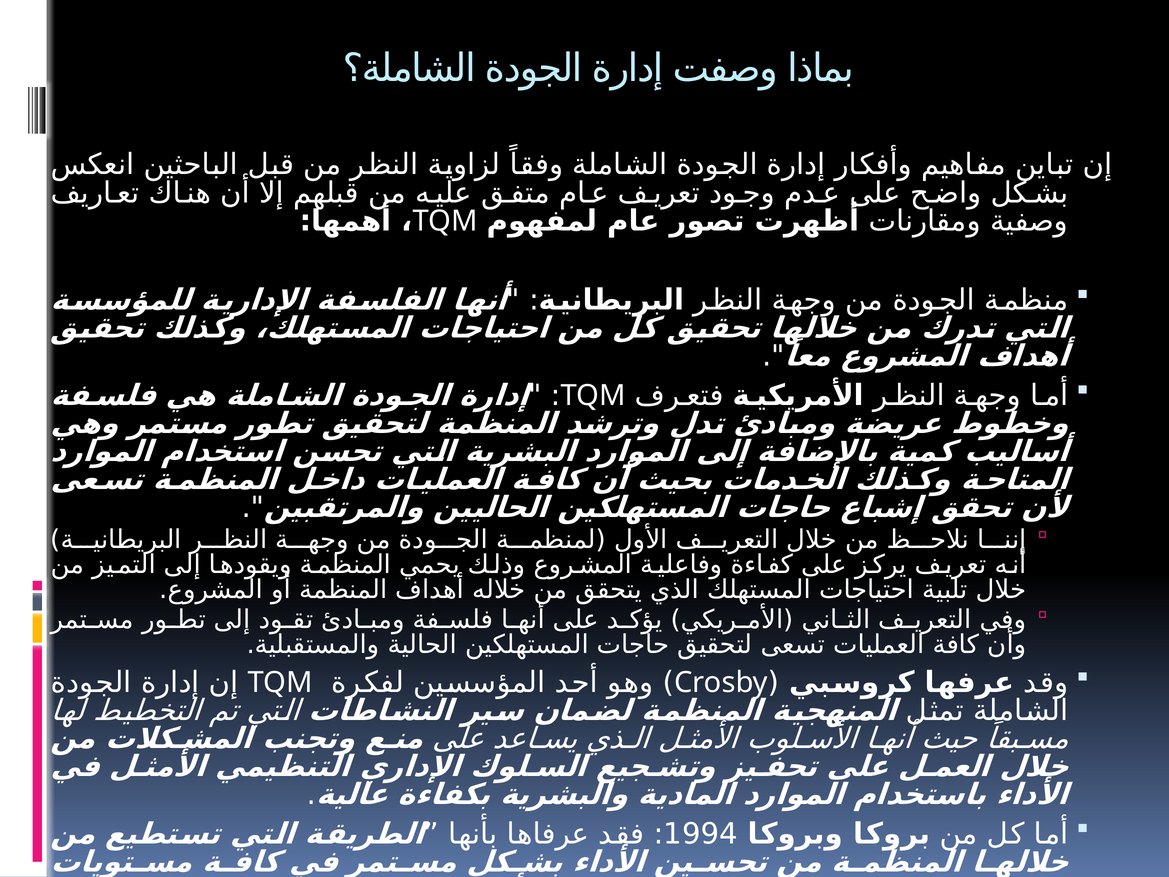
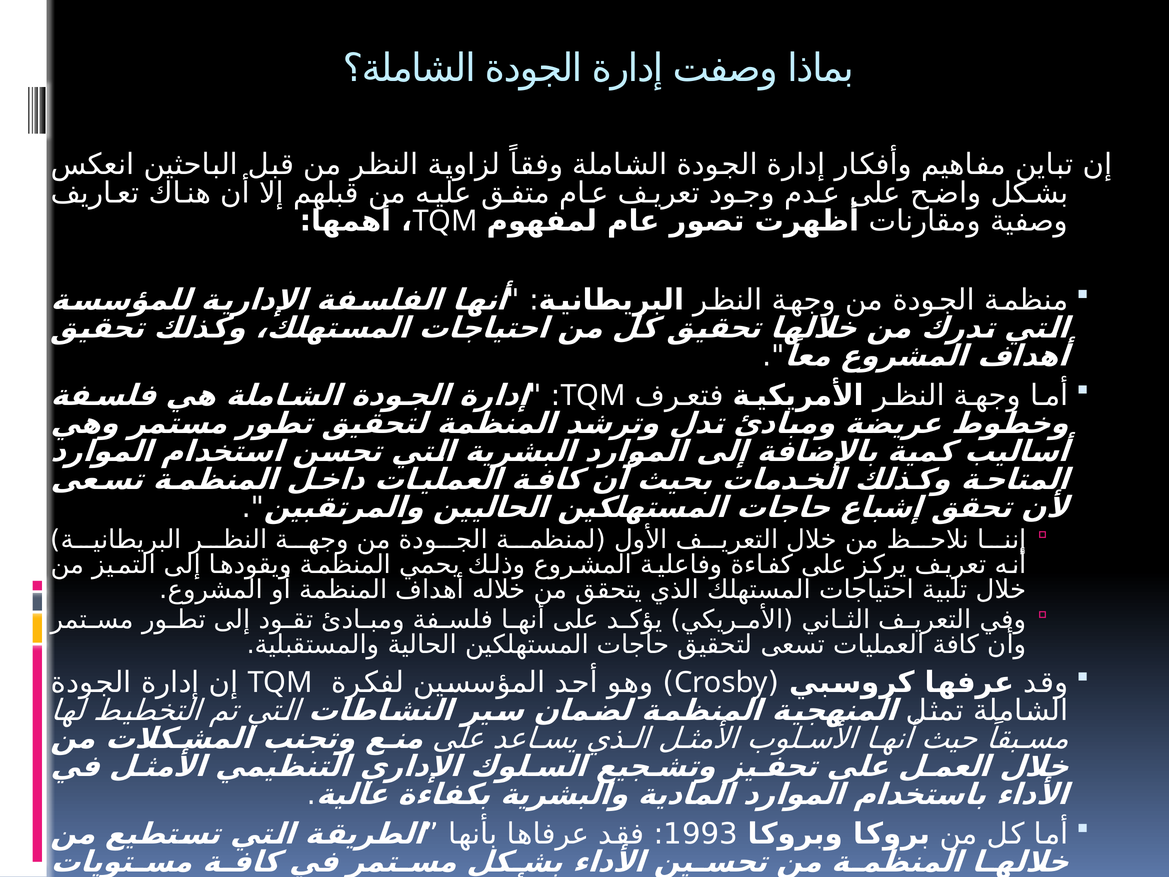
1994: 1994 -> 1993
